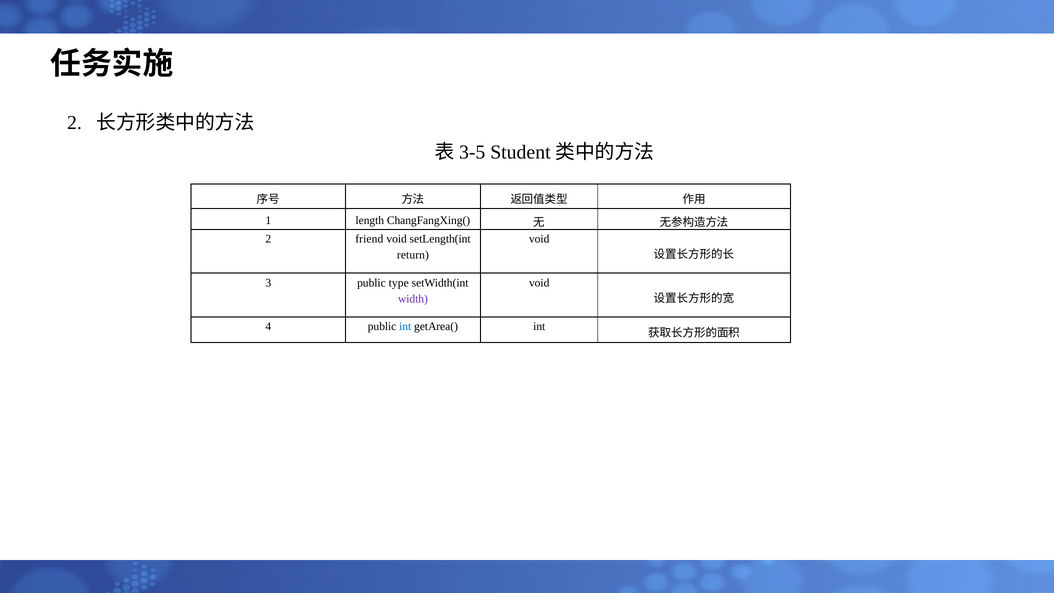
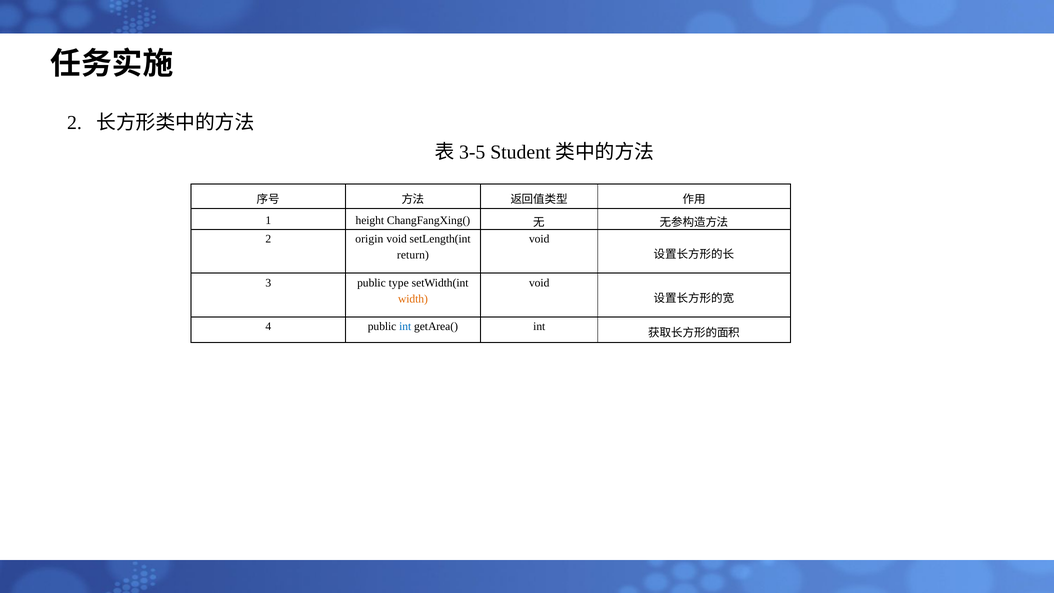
length: length -> height
friend: friend -> origin
width colour: purple -> orange
